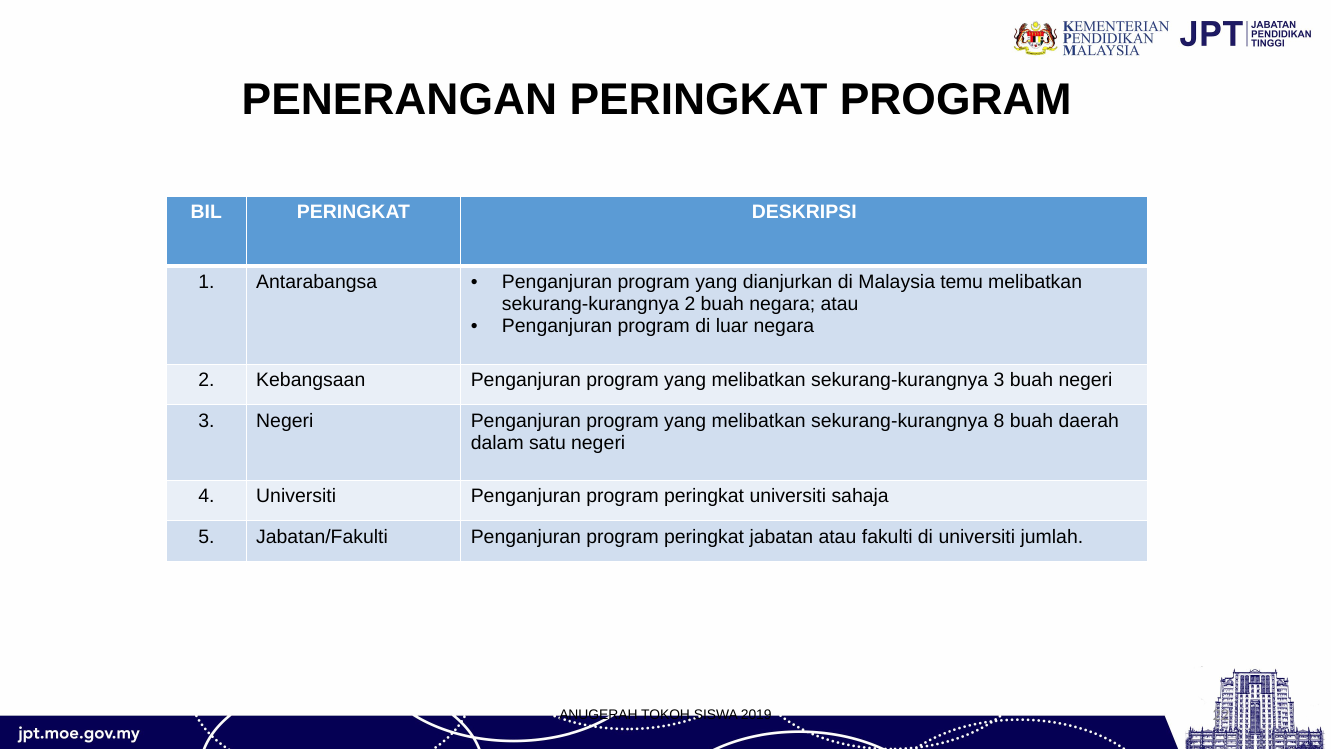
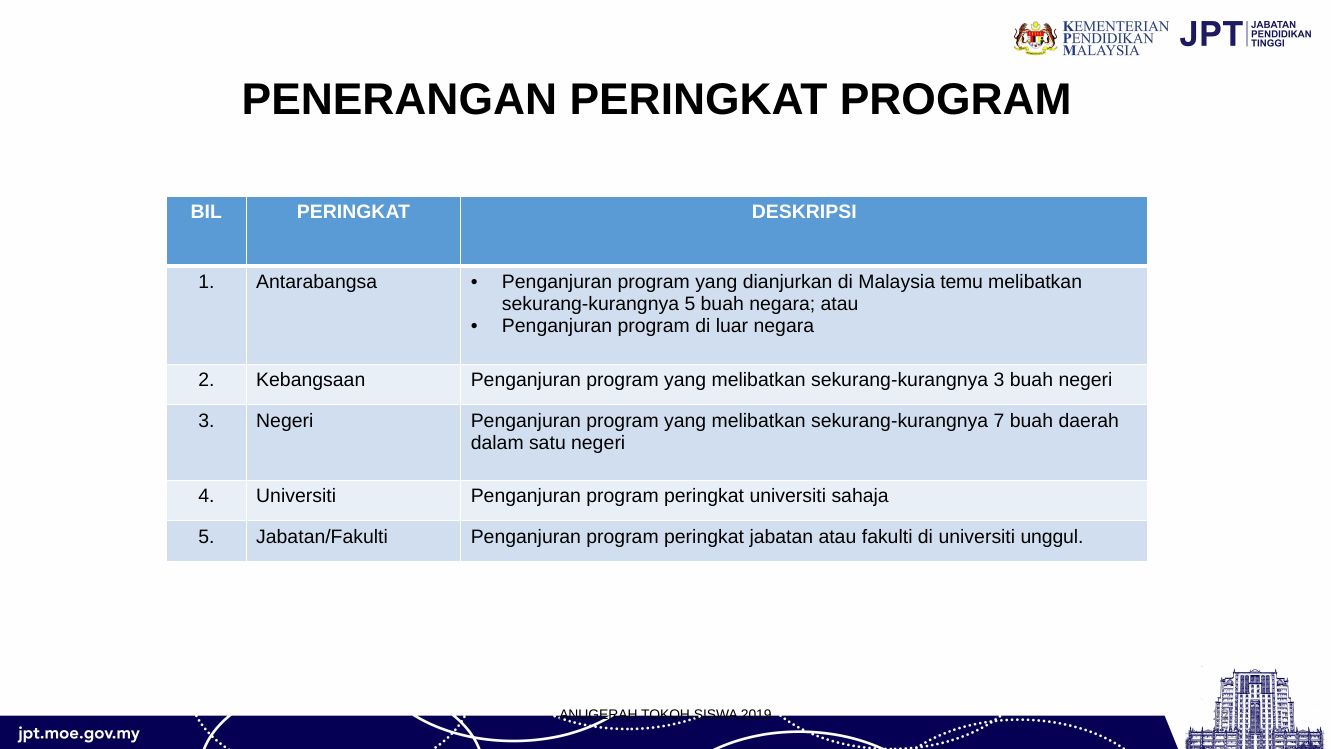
sekurang-kurangnya 2: 2 -> 5
8: 8 -> 7
jumlah: jumlah -> unggul
